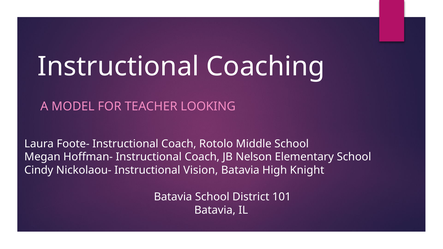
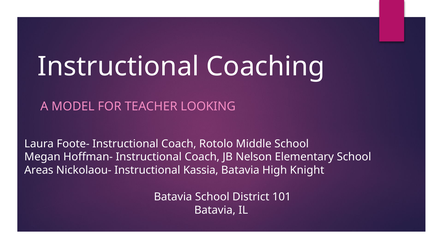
Cindy: Cindy -> Areas
Vision: Vision -> Kassia
